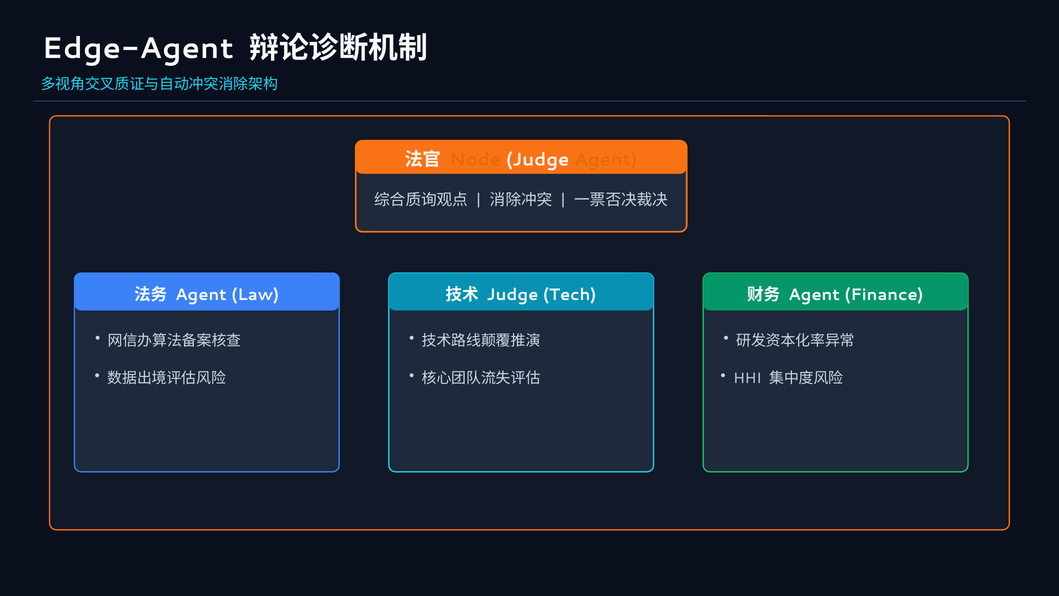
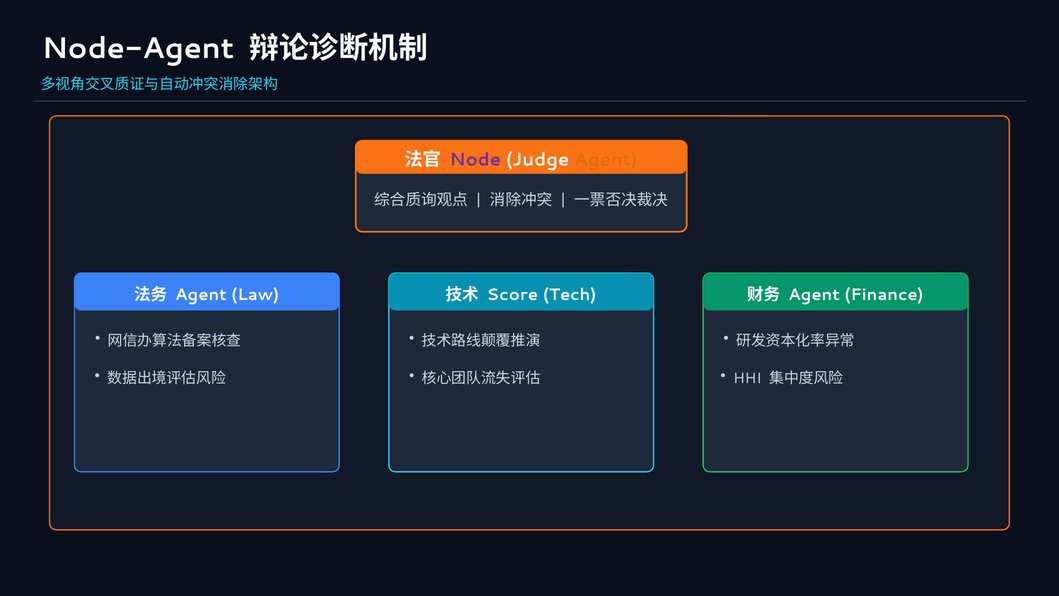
Edge-Agent: Edge-Agent -> Node-Agent
Node colour: orange -> purple
Judge at (512, 295): Judge -> Score
